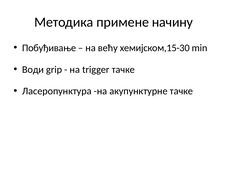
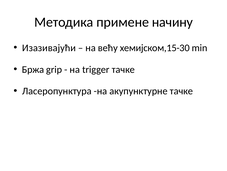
Побуђивање: Побуђивање -> Изазивајући
Води: Води -> Бржа
